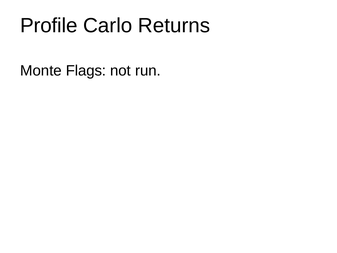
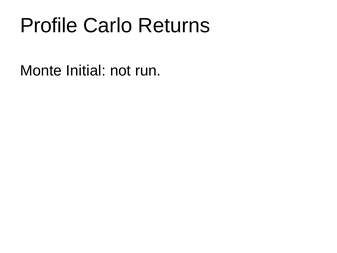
Flags: Flags -> Initial
